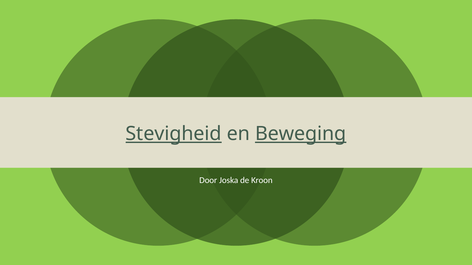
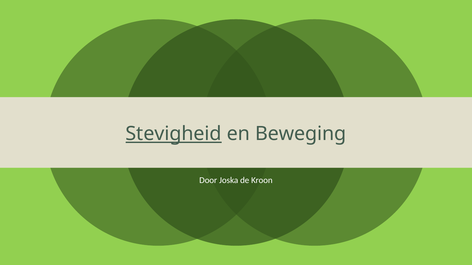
Beweging underline: present -> none
